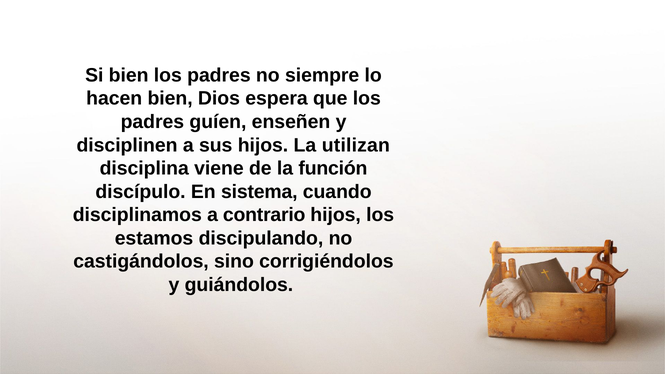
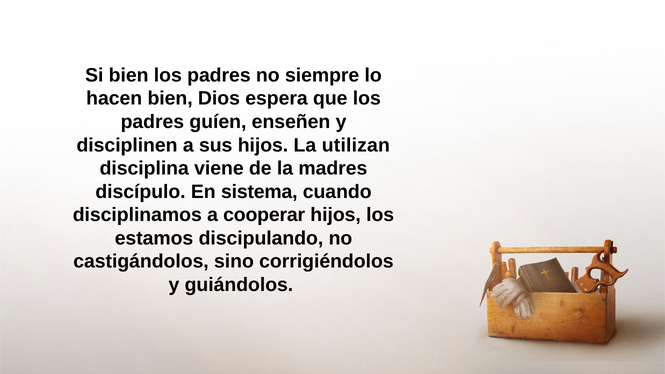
función: función -> madres
contrario: contrario -> cooperar
